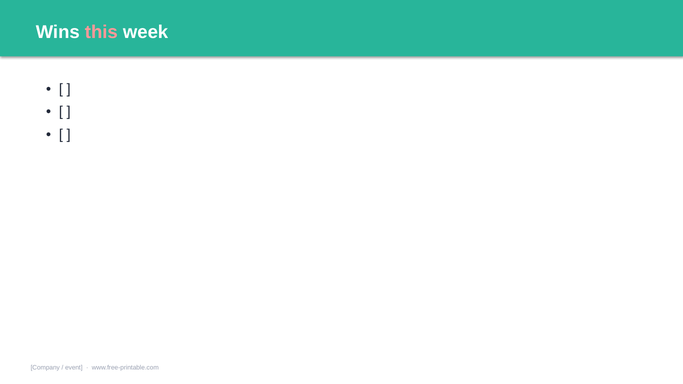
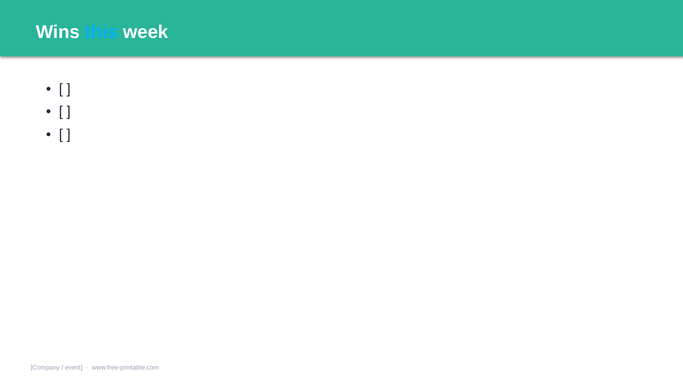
this colour: pink -> light blue
